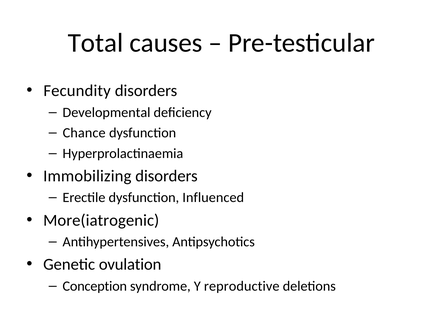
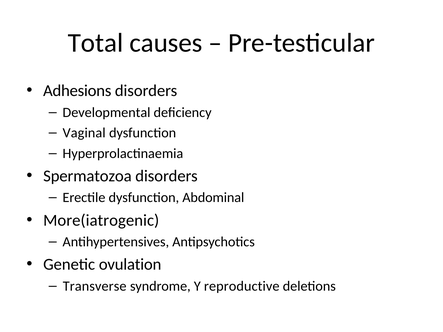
Fecundity: Fecundity -> Adhesions
Chance: Chance -> Vaginal
Immobilizing: Immobilizing -> Spermatozoa
Influenced: Influenced -> Abdominal
Conception: Conception -> Transverse
